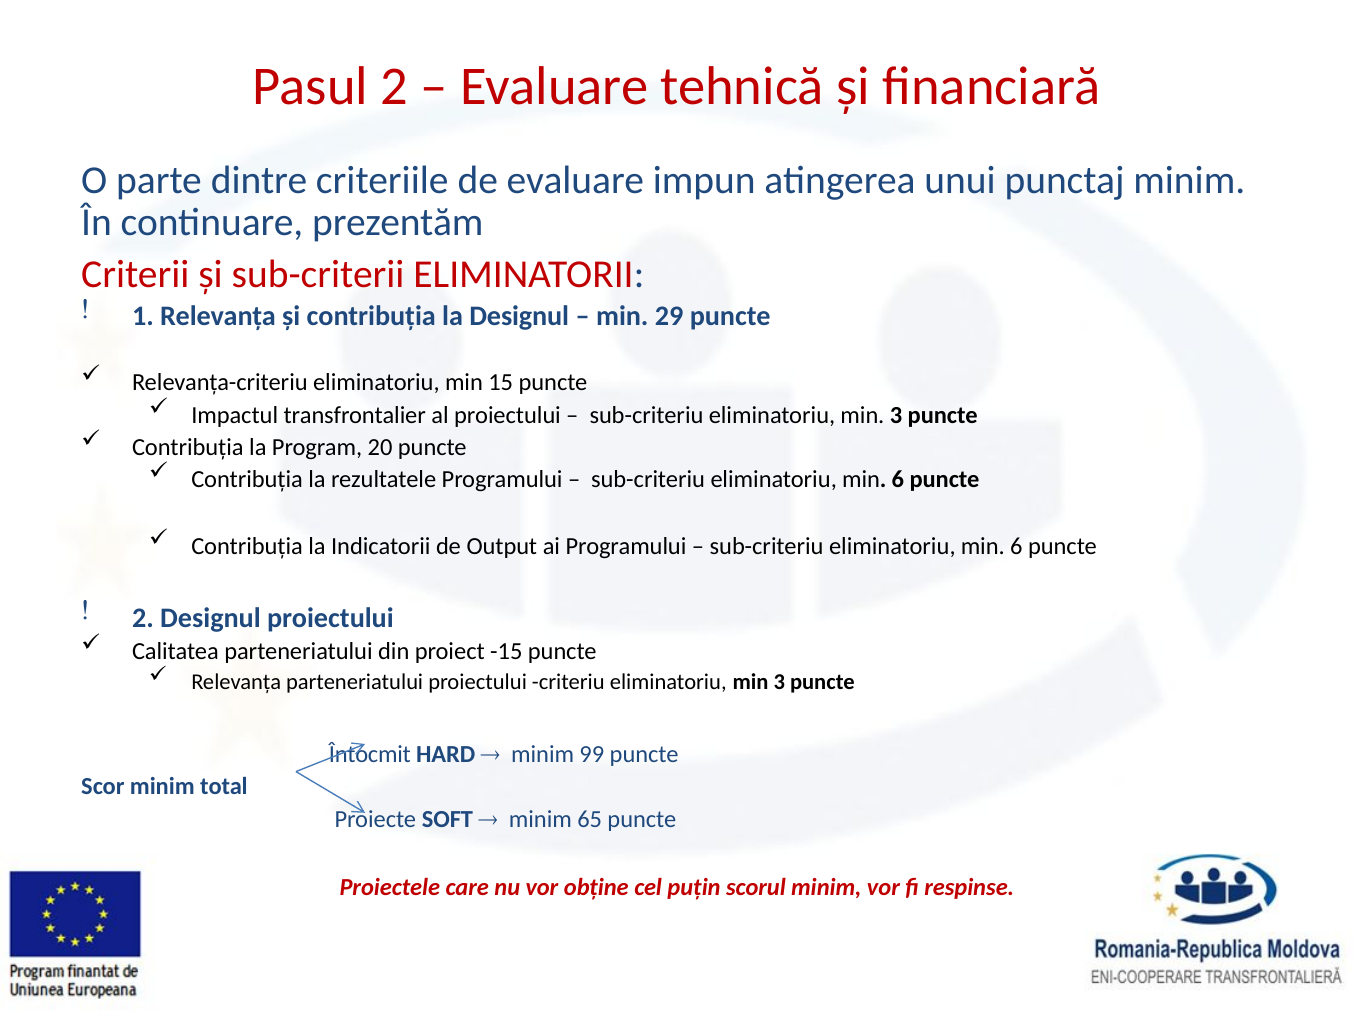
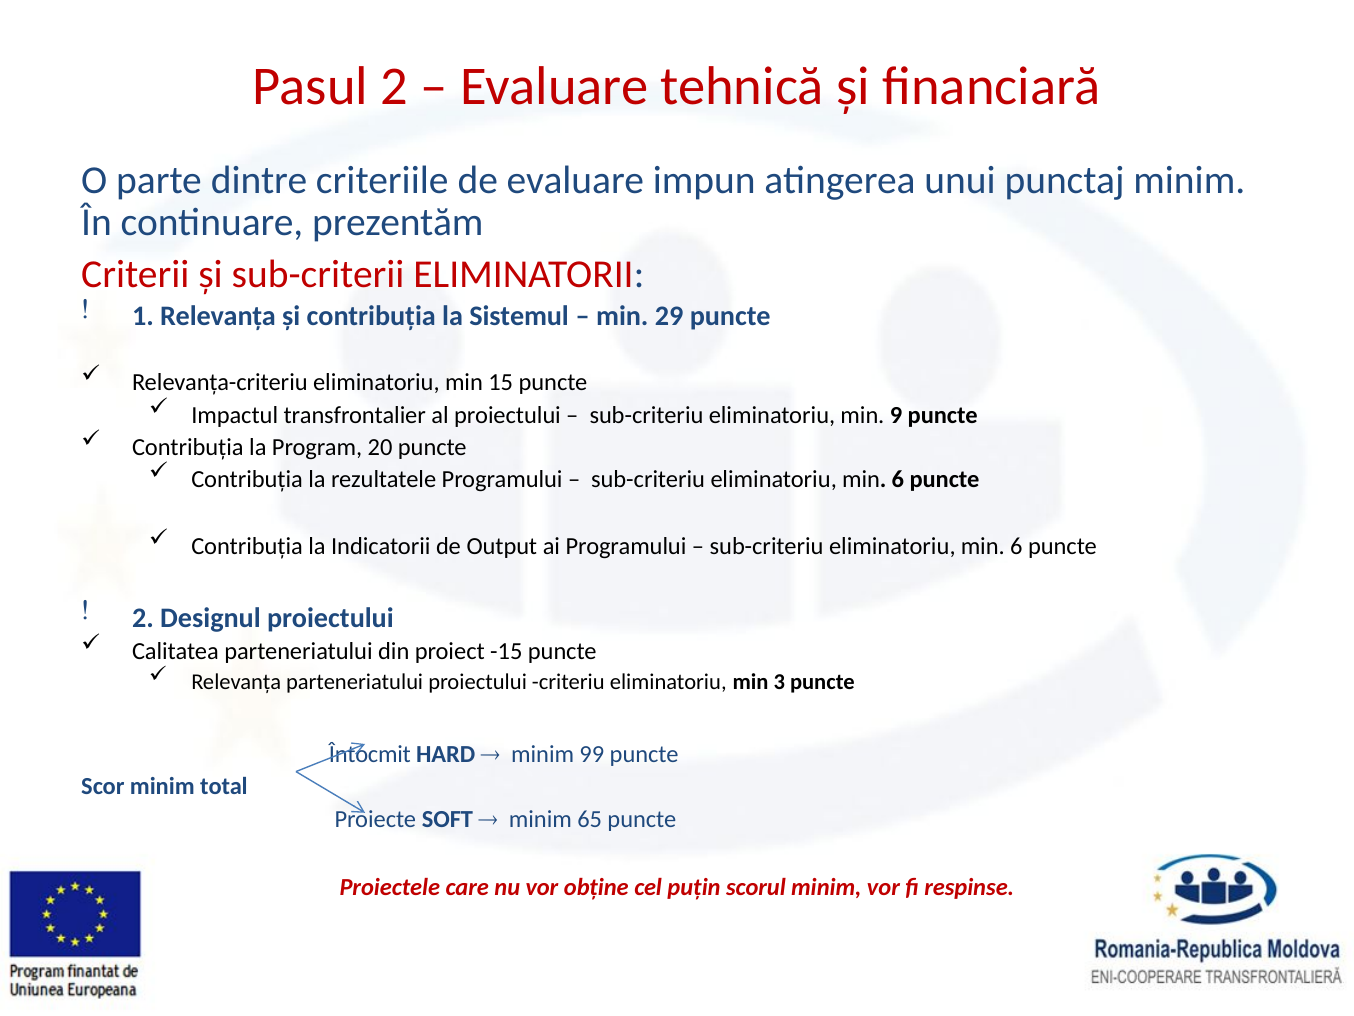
la Designul: Designul -> Sistemul
sub-criteriu eliminatoriu min 3: 3 -> 9
